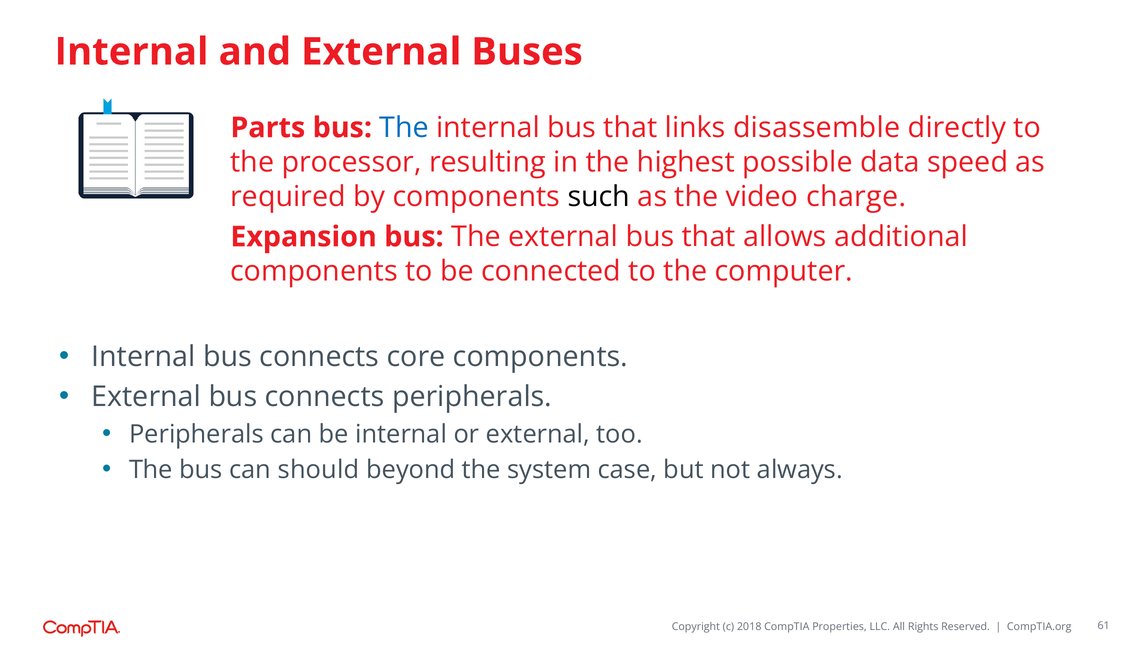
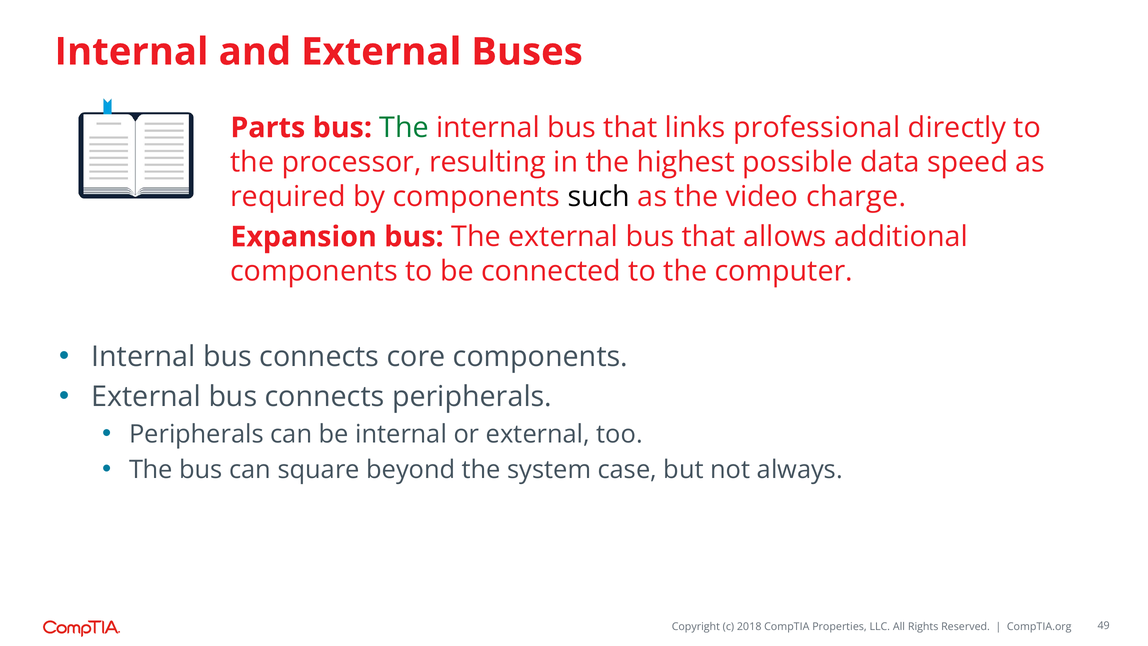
The at (404, 128) colour: blue -> green
disassemble: disassemble -> professional
should: should -> square
61: 61 -> 49
